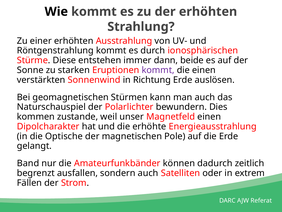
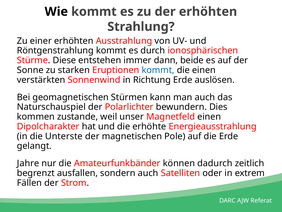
kommt at (158, 70) colour: purple -> blue
Optische: Optische -> Unterste
Band: Band -> Jahre
